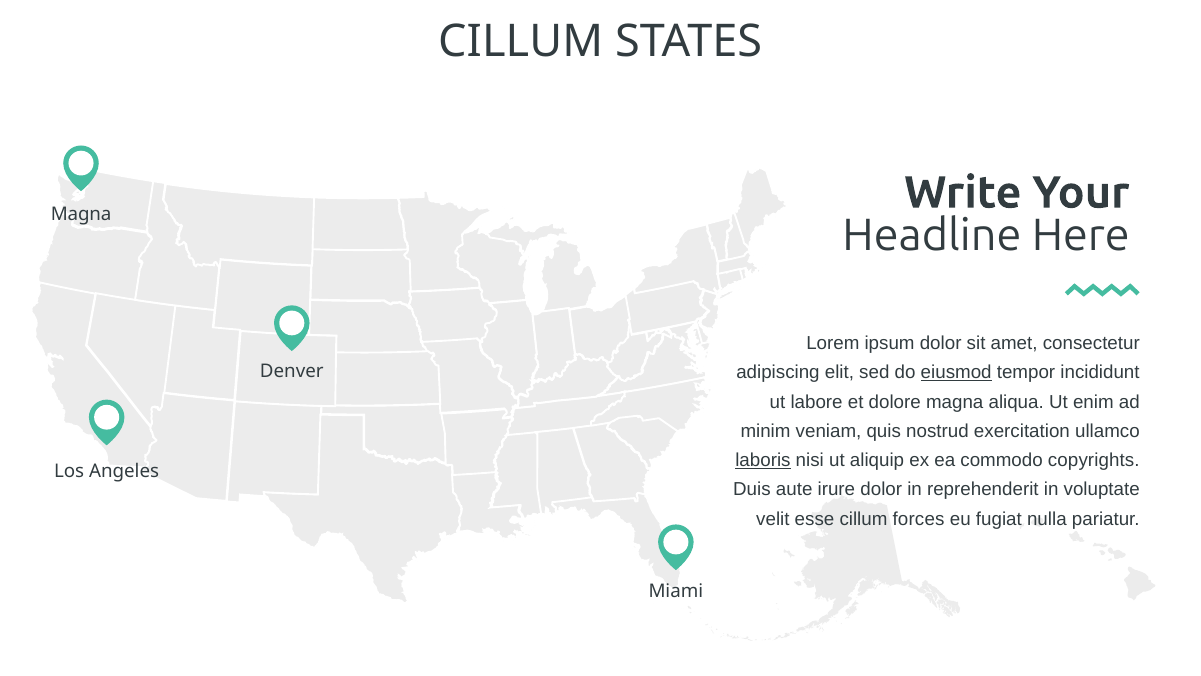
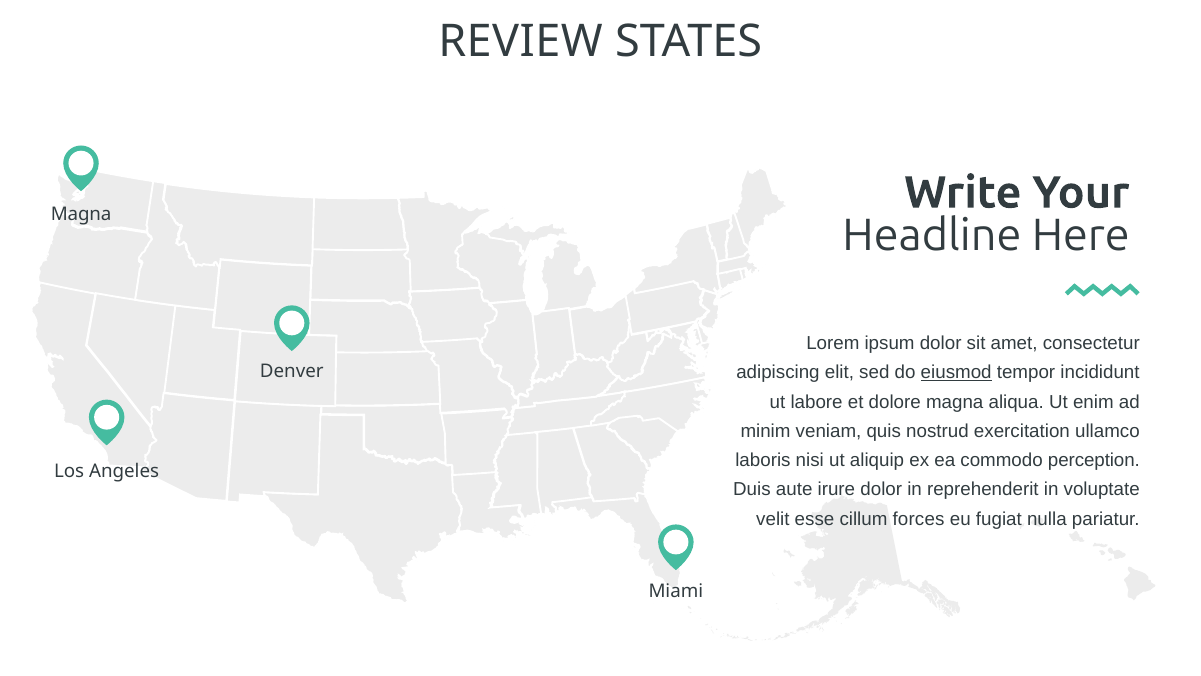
CILLUM at (521, 42): CILLUM -> REVIEW
laboris underline: present -> none
copyrights: copyrights -> perception
